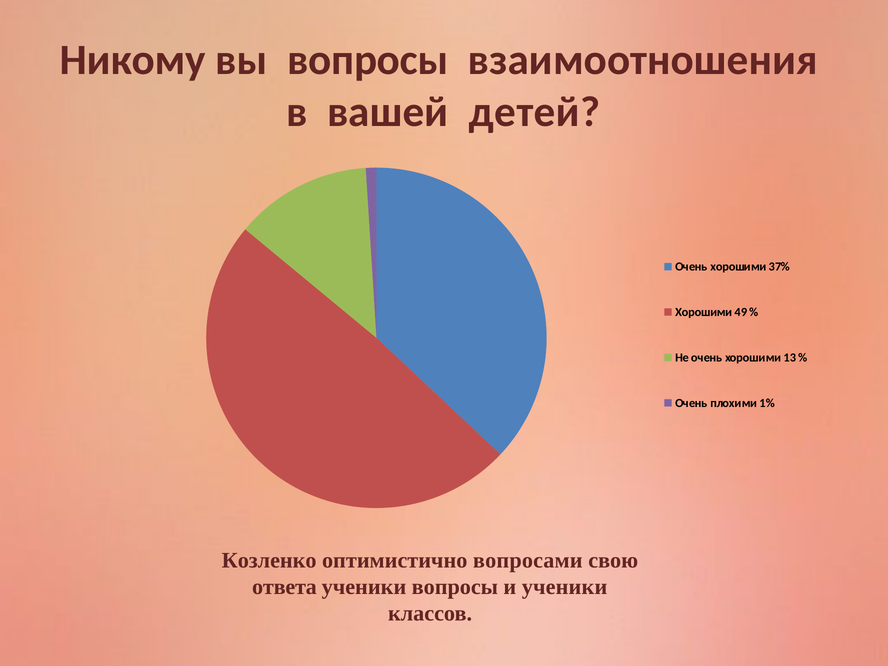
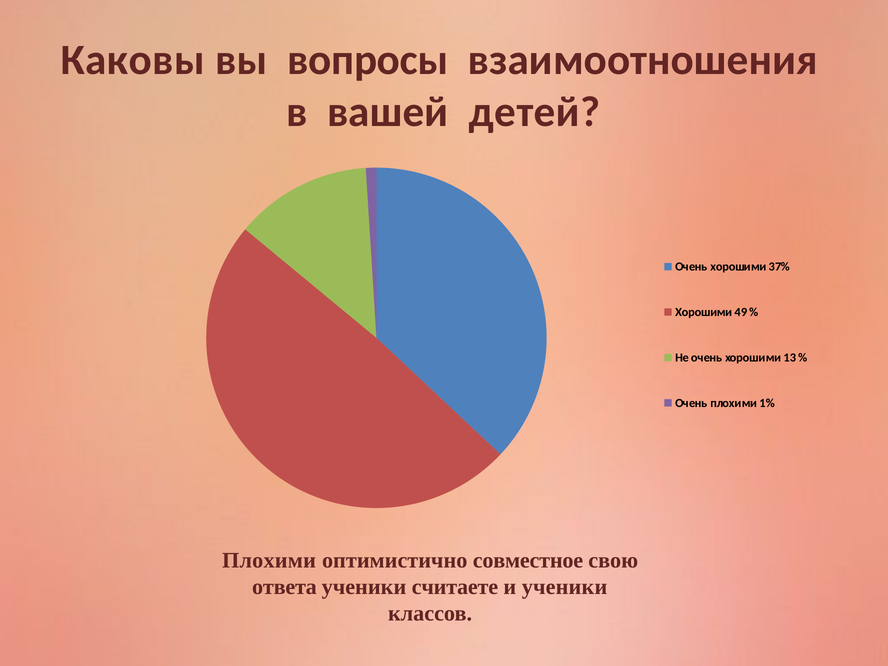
Никому: Никому -> Каковы
Козленко at (269, 560): Козленко -> Плохими
вопросами: вопросами -> совместное
ученики вопросы: вопросы -> считаете
